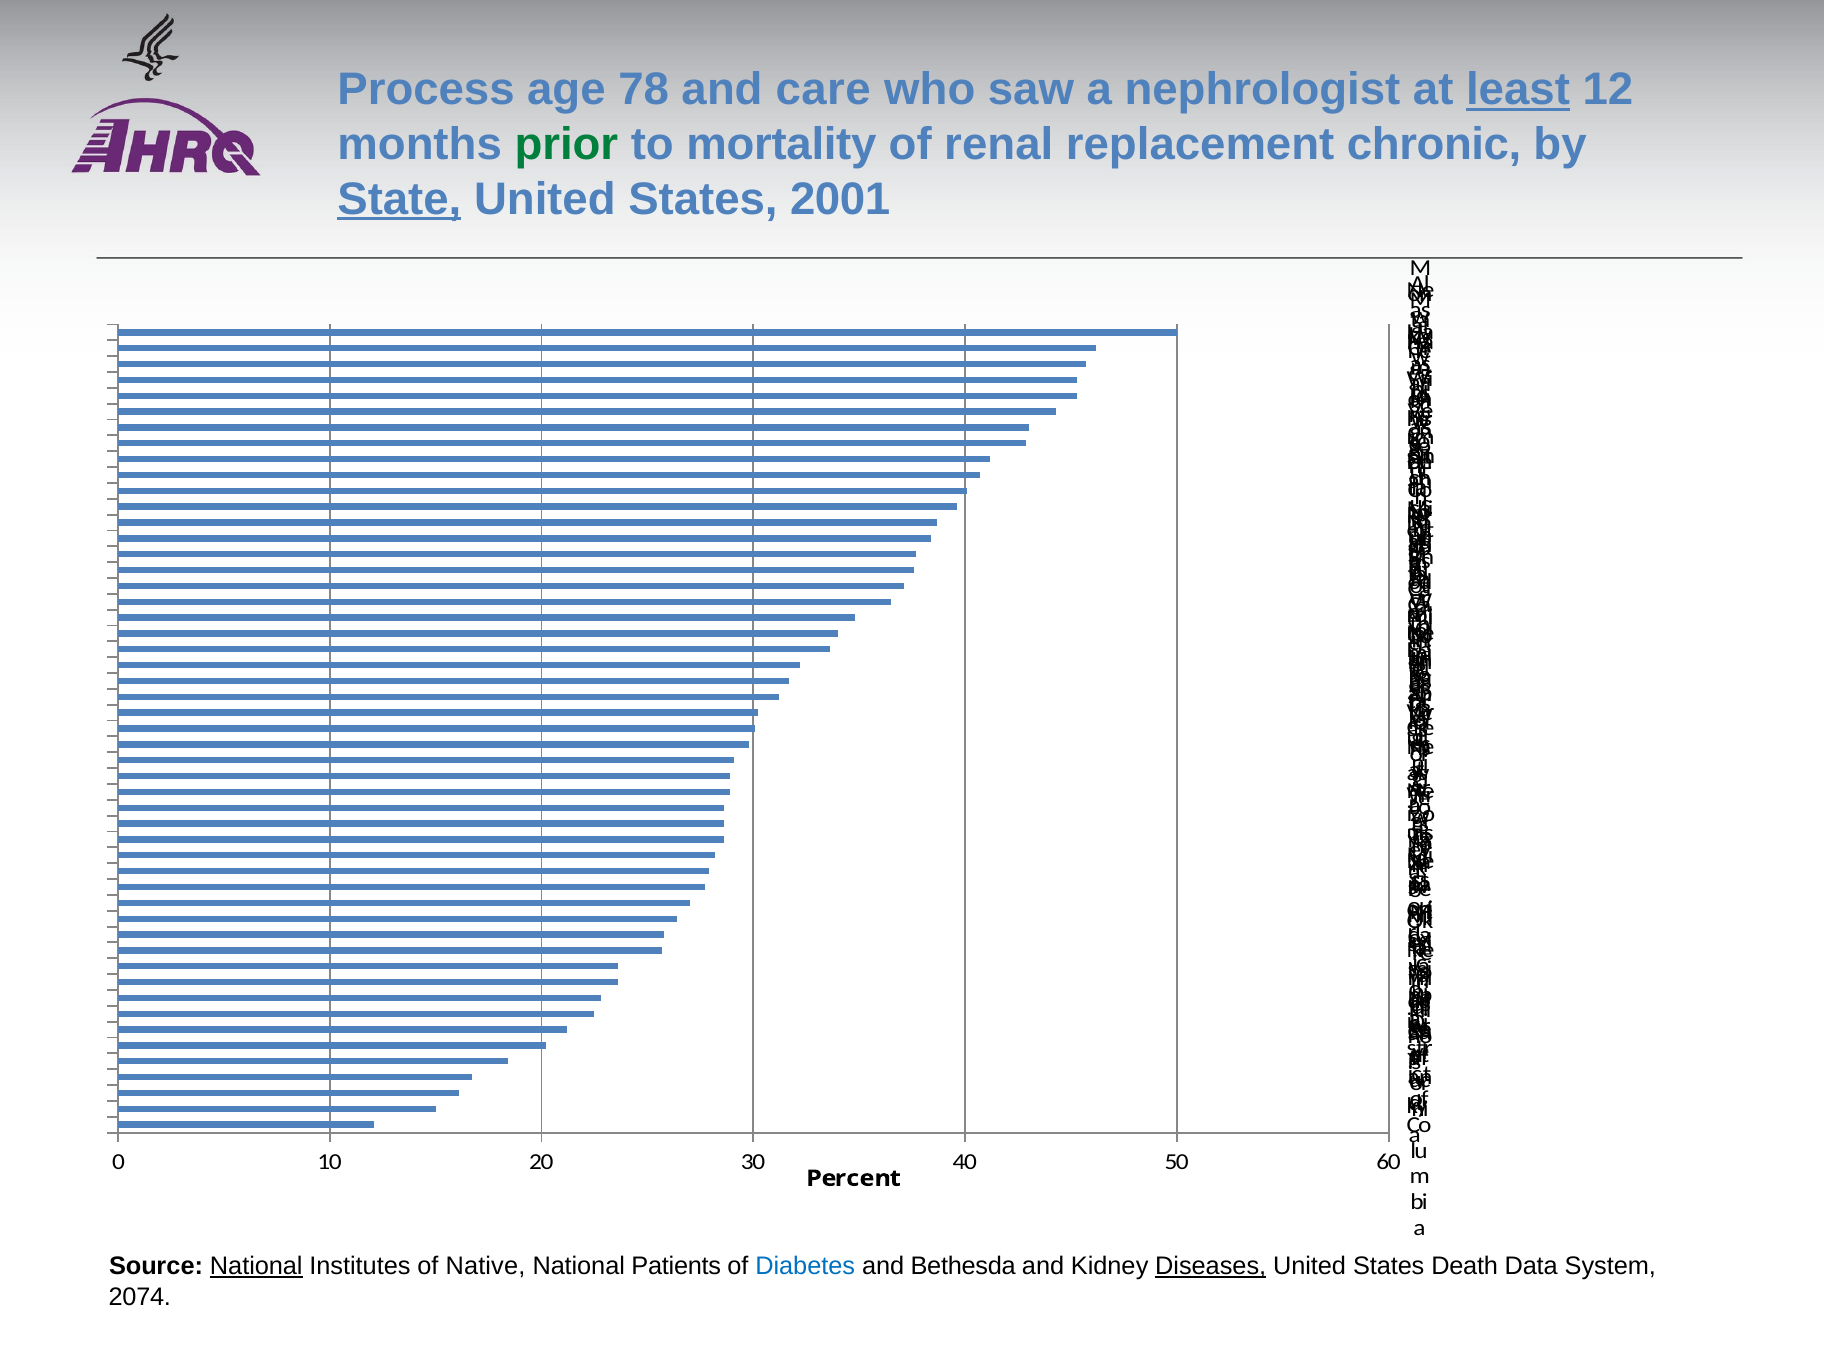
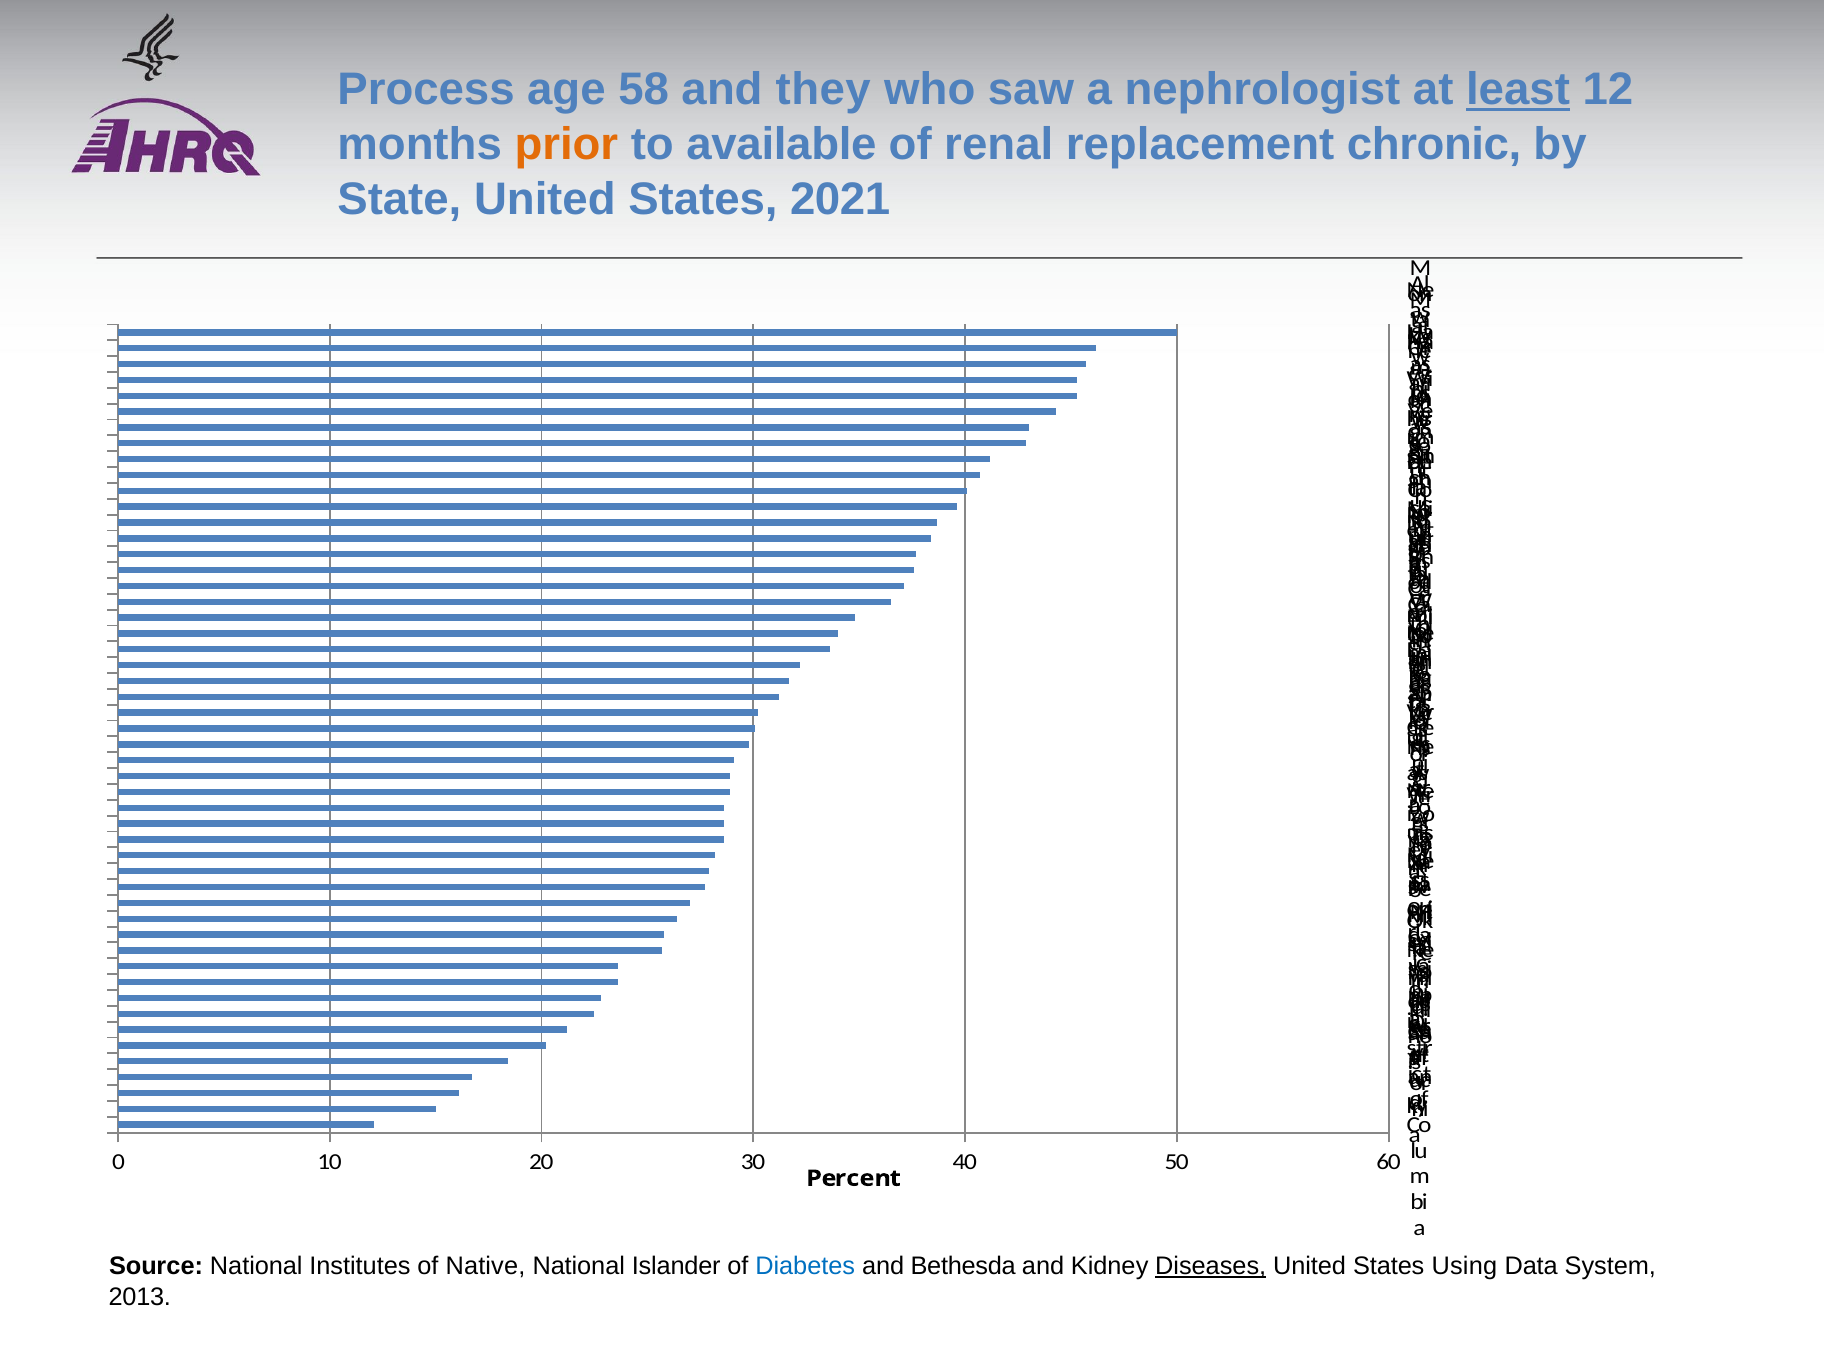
78: 78 -> 58
care: care -> they
prior colour: green -> orange
mortality: mortality -> available
State underline: present -> none
2001: 2001 -> 2021
National at (256, 1266) underline: present -> none
Patients: Patients -> Islander
Death: Death -> Using
2074: 2074 -> 2013
